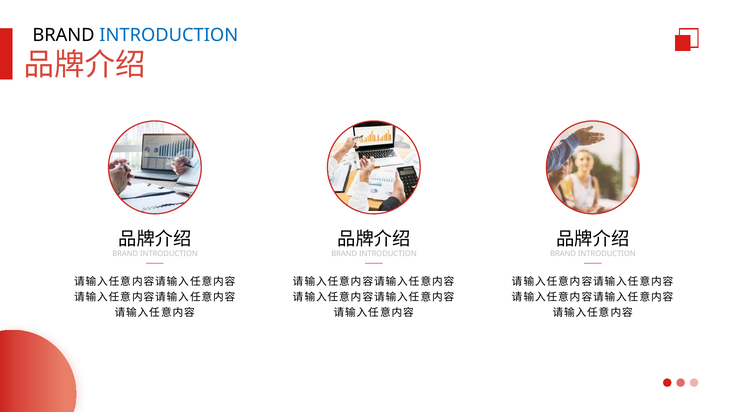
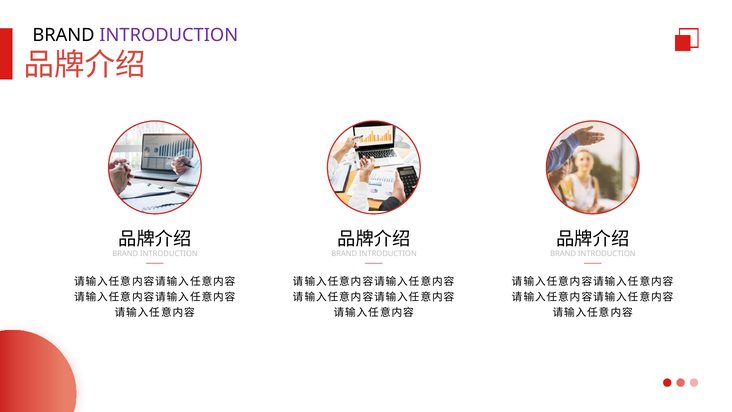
INTRODUCTION at (169, 35) colour: blue -> purple
